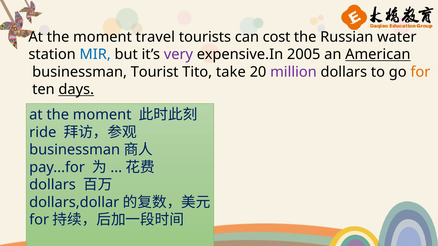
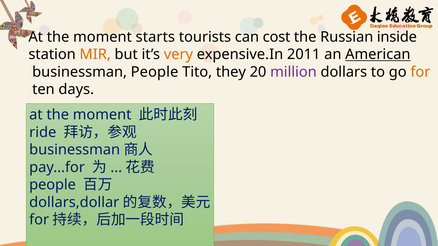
travel: travel -> starts
water: water -> inside
MIR colour: blue -> orange
very colour: purple -> orange
2005: 2005 -> 2011
businessman Tourist: Tourist -> People
take: take -> they
days underline: present -> none
dollars at (53, 185): dollars -> people
